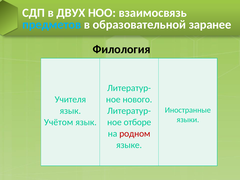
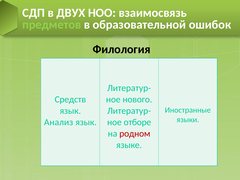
предметов colour: light blue -> light green
заранее: заранее -> ошибок
Учителя: Учителя -> Средств
Учётом: Учётом -> Анализ
